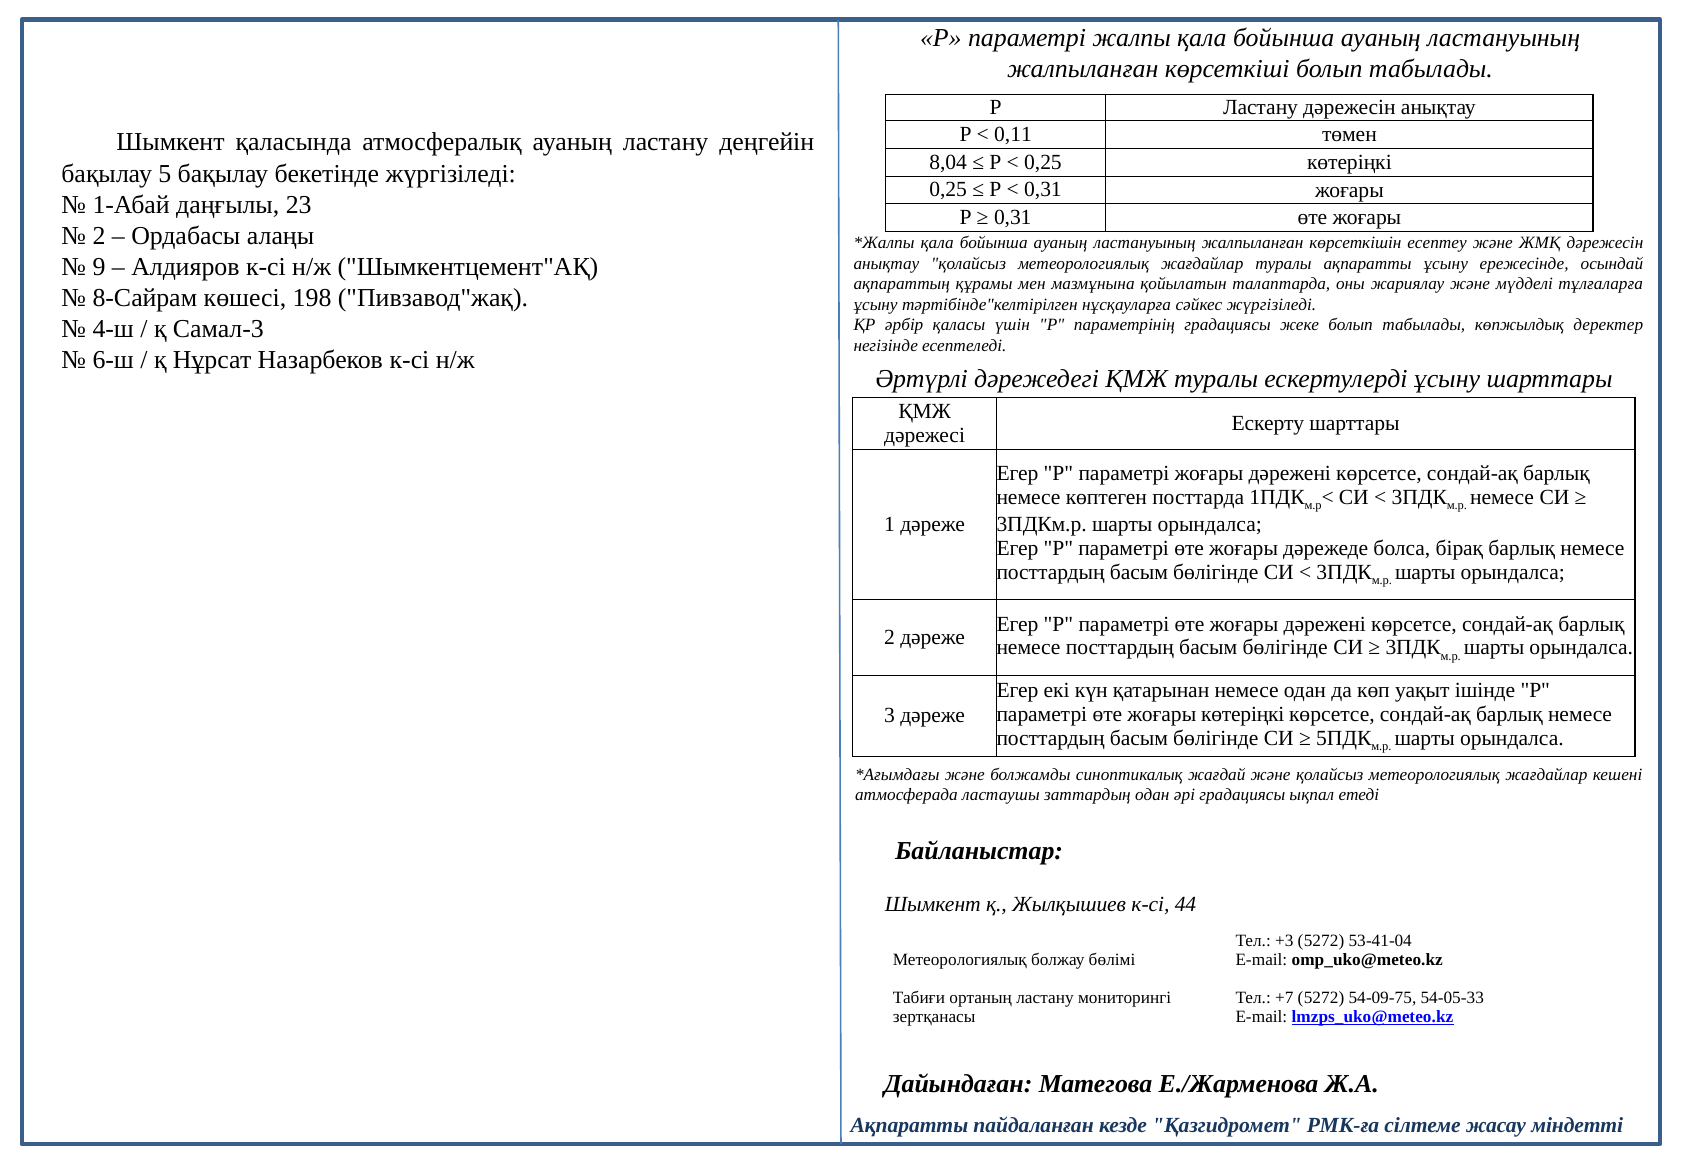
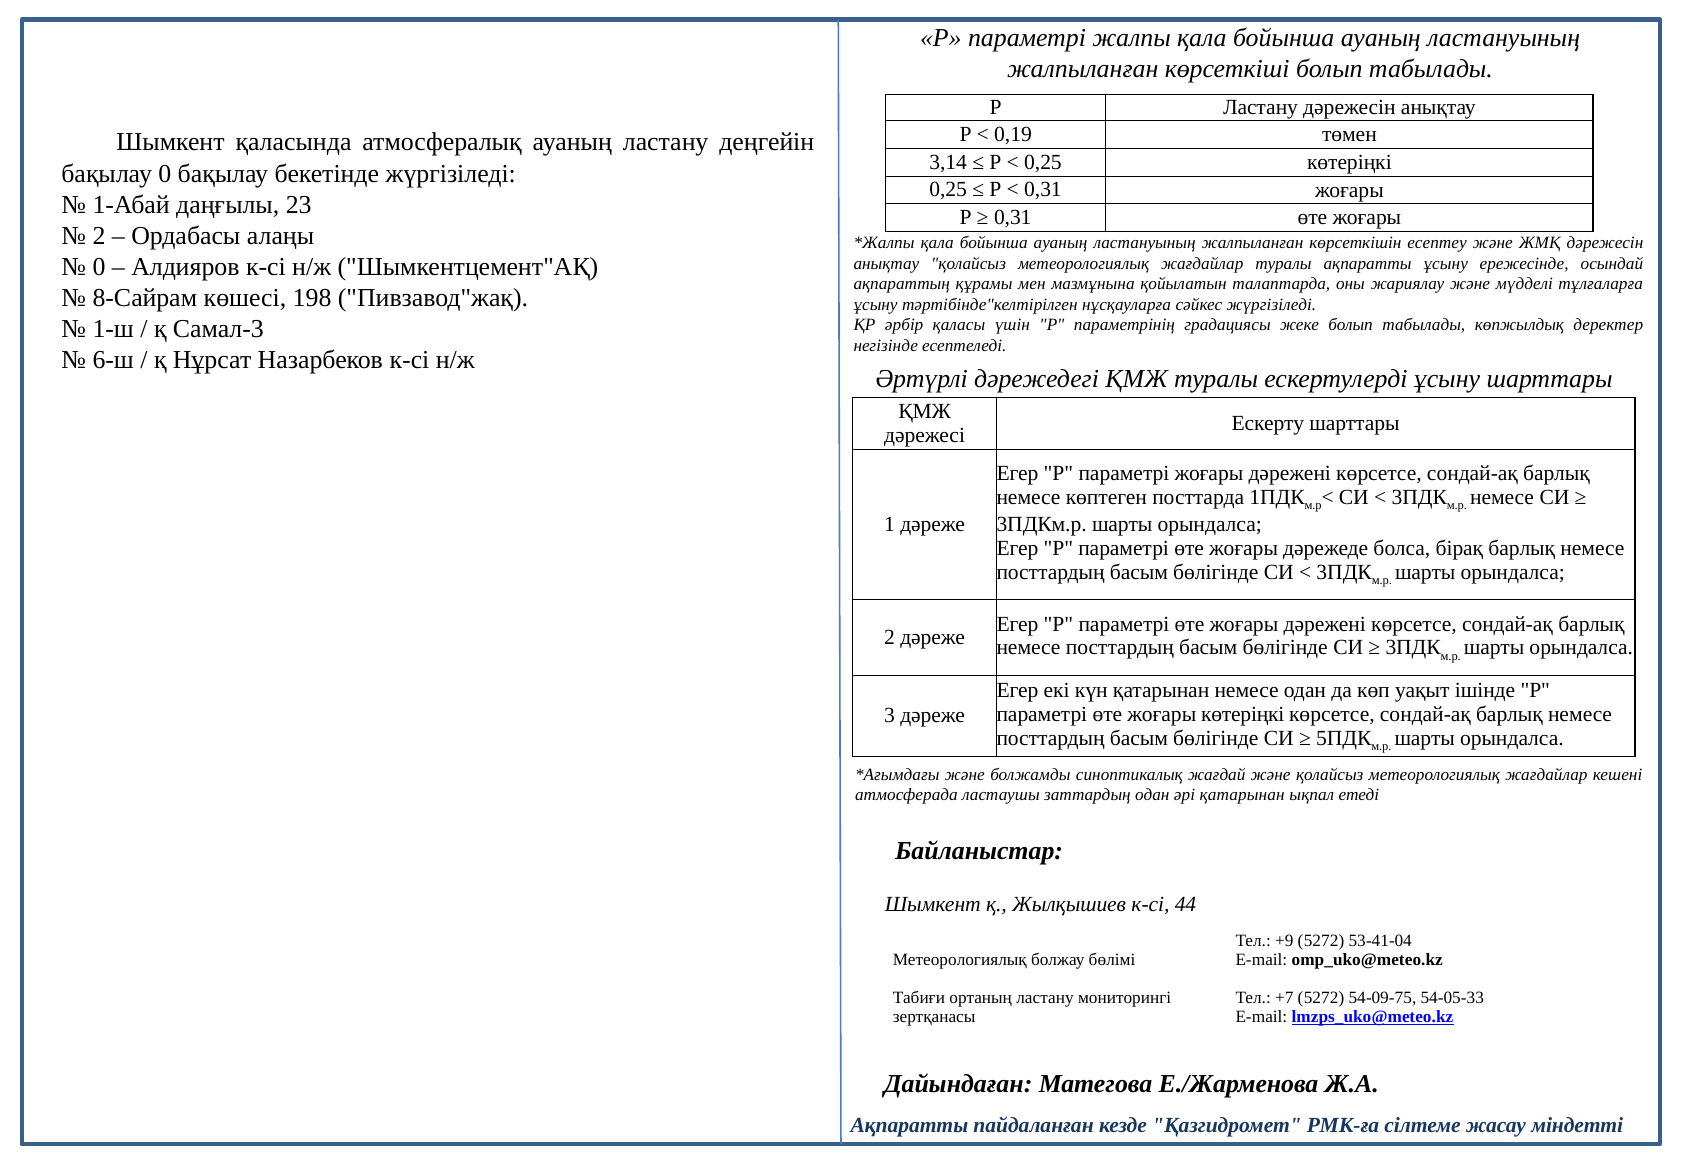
0,11: 0,11 -> 0,19
8,04: 8,04 -> 3,14
бақылау 5: 5 -> 0
9 at (99, 267): 9 -> 0
4-ш: 4-ш -> 1-ш
әрі градациясы: градациясы -> қатарынан
+3: +3 -> +9
